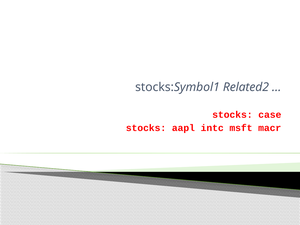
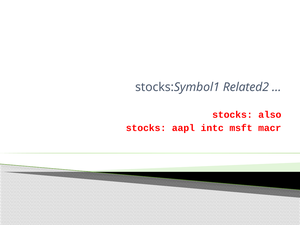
case: case -> also
